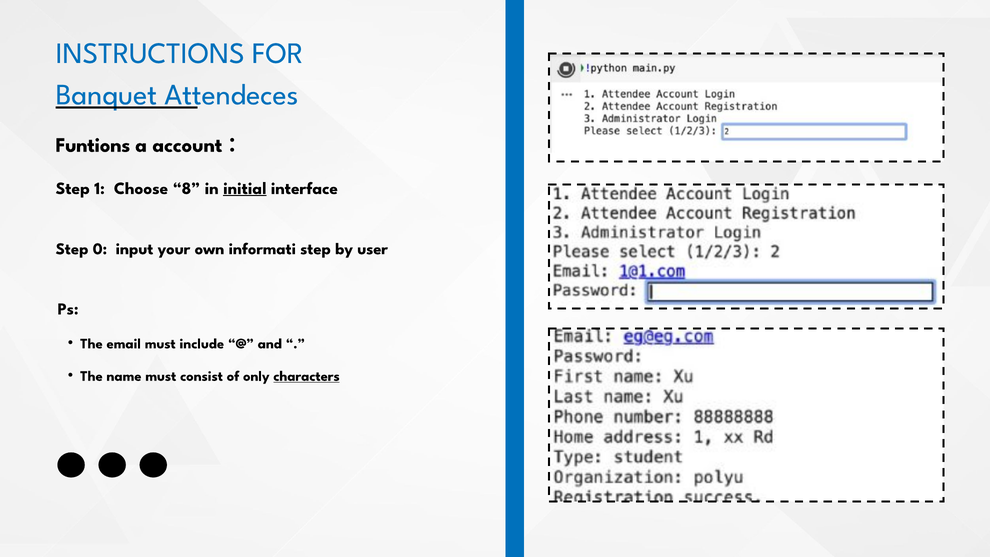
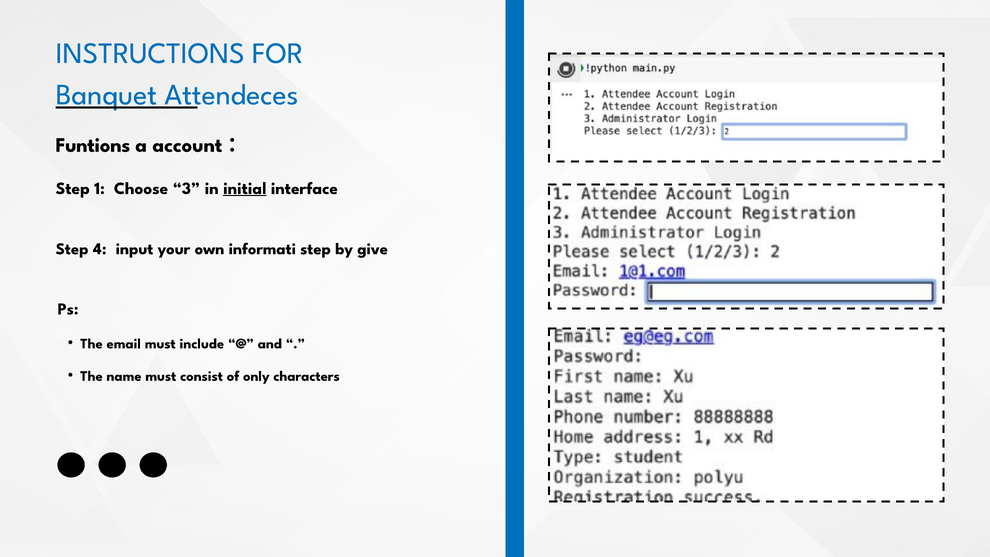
8: 8 -> 3
0: 0 -> 4
user: user -> give
characters underline: present -> none
